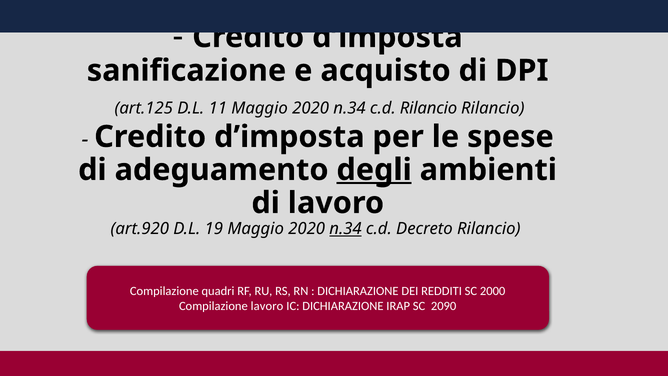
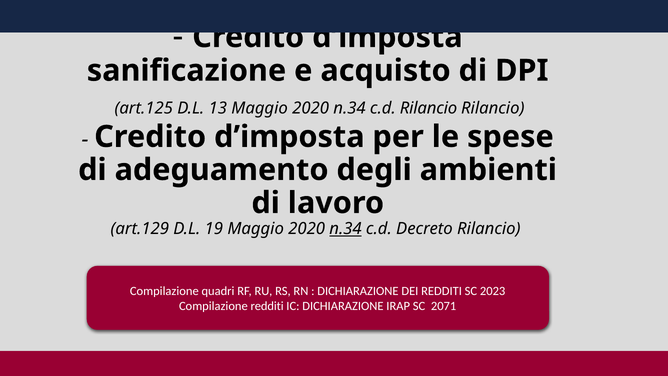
11: 11 -> 13
degli underline: present -> none
art.920: art.920 -> art.129
2000: 2000 -> 2023
Compilazione lavoro: lavoro -> redditi
2090: 2090 -> 2071
